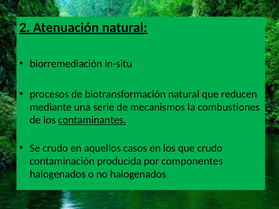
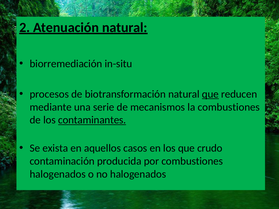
que at (210, 94) underline: none -> present
Se crudo: crudo -> exista
por componentes: componentes -> combustiones
